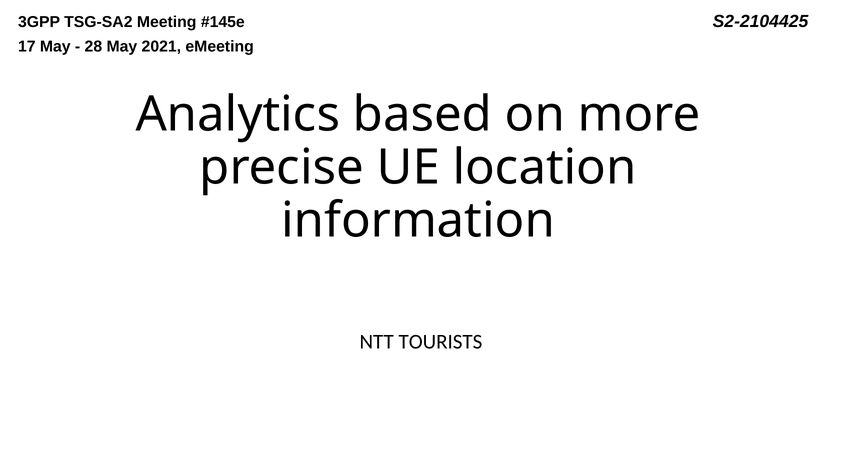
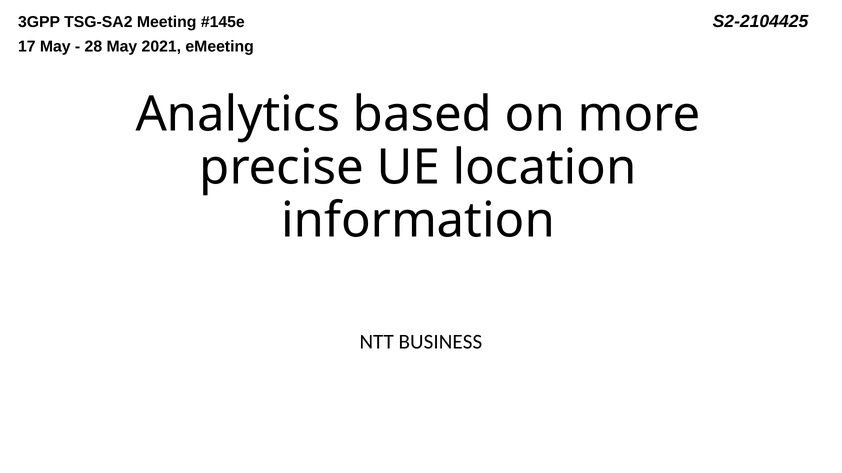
TOURISTS: TOURISTS -> BUSINESS
